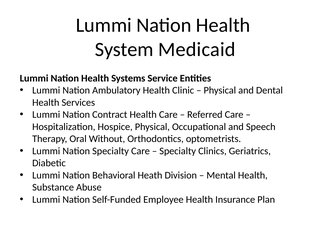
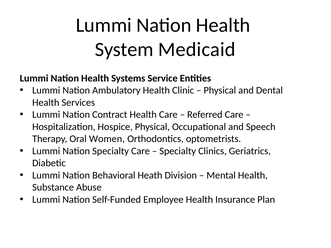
Without: Without -> Women
